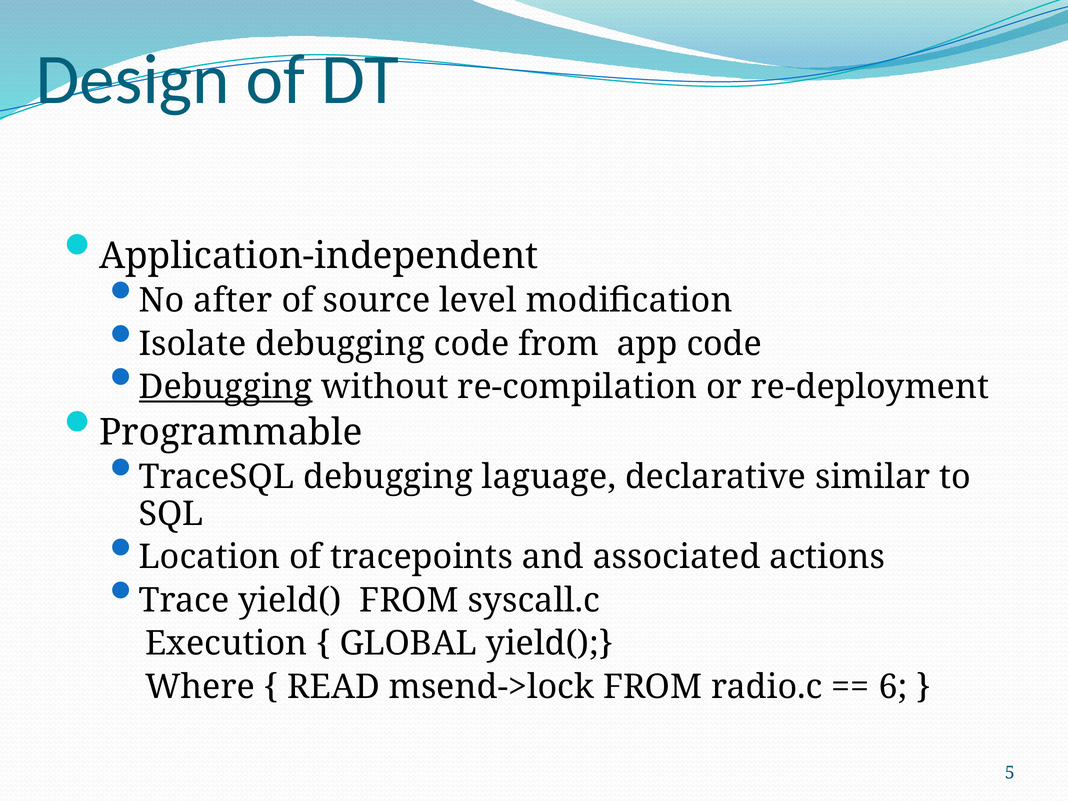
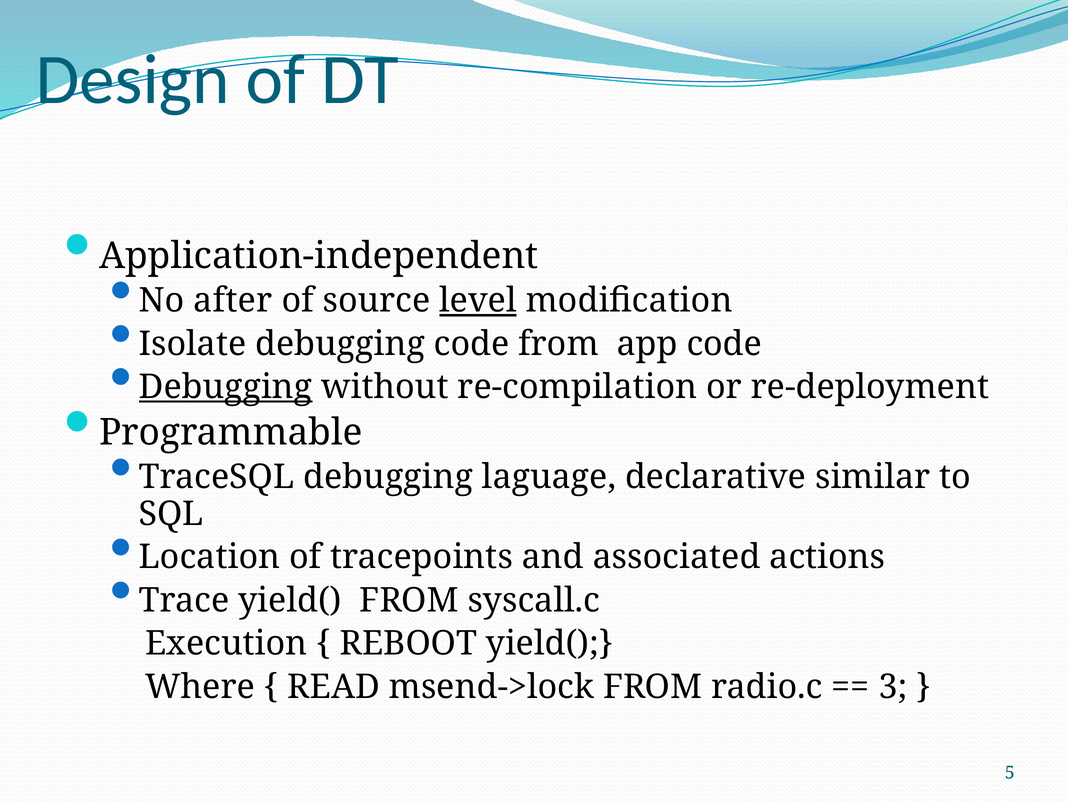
level underline: none -> present
GLOBAL: GLOBAL -> REBOOT
6: 6 -> 3
